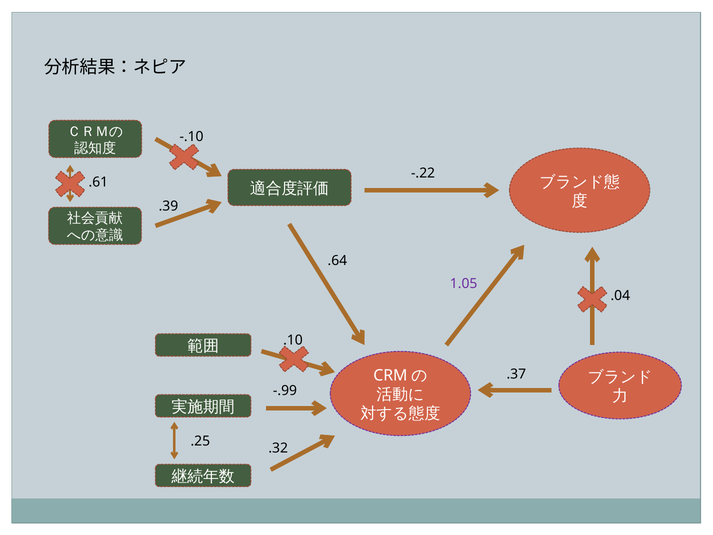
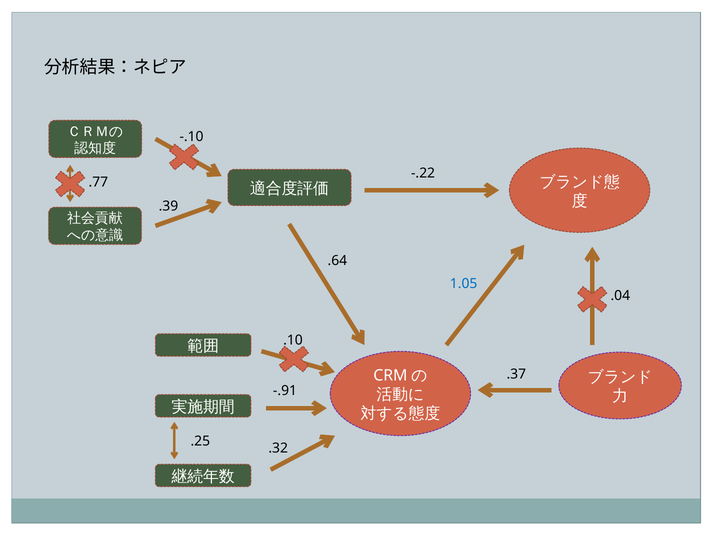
.61: .61 -> .77
1.05 colour: purple -> blue
-.99: -.99 -> -.91
